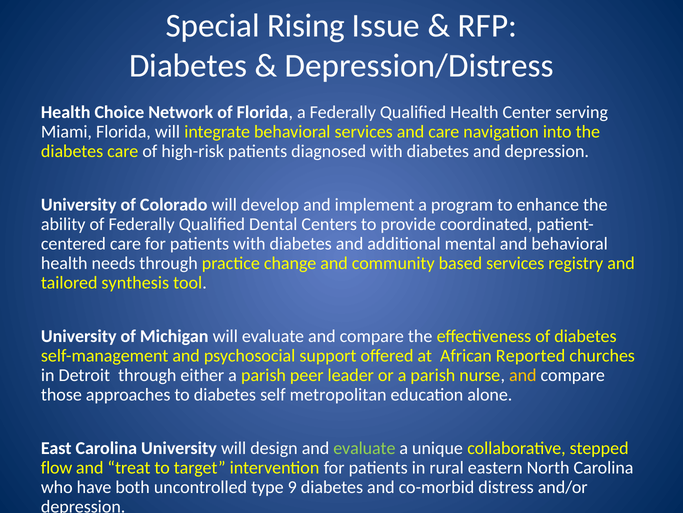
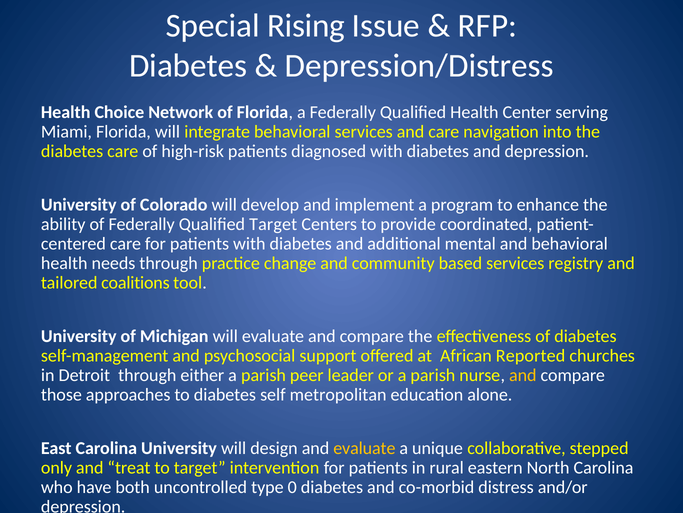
Qualified Dental: Dental -> Target
synthesis: synthesis -> coalitions
evaluate at (364, 447) colour: light green -> yellow
flow: flow -> only
9: 9 -> 0
